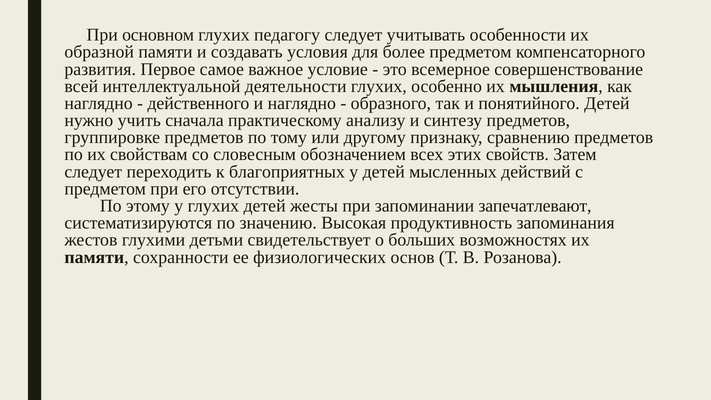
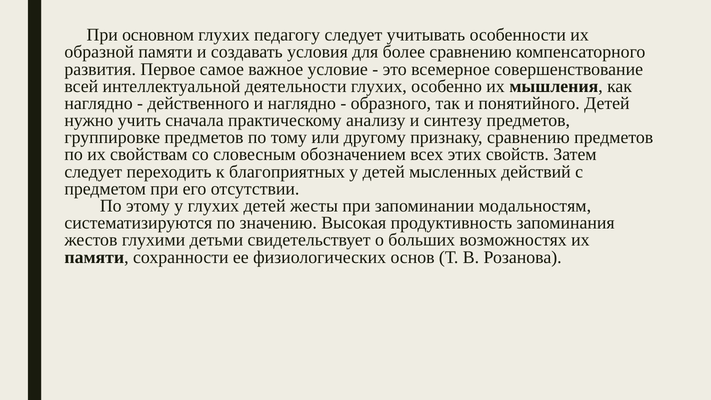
более предметом: предметом -> сравнению
запечатлевают: запечатлевают -> модальностям
